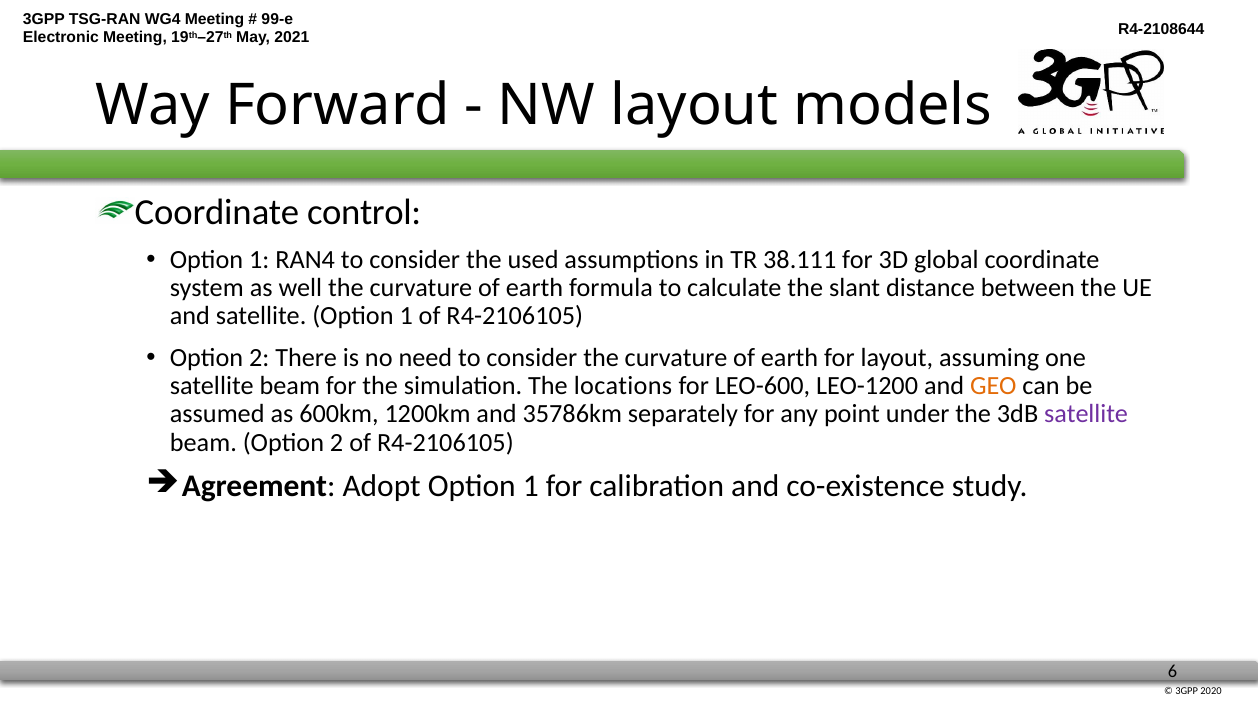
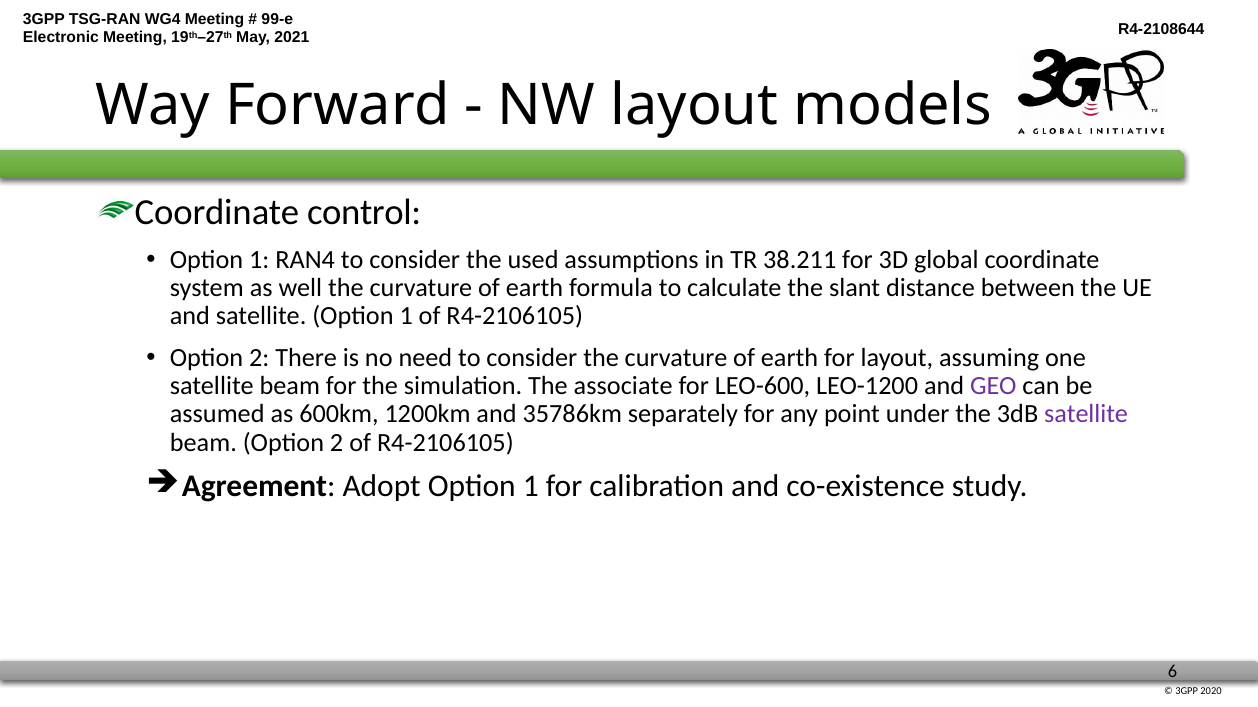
38.111: 38.111 -> 38.211
locations: locations -> associate
GEO colour: orange -> purple
